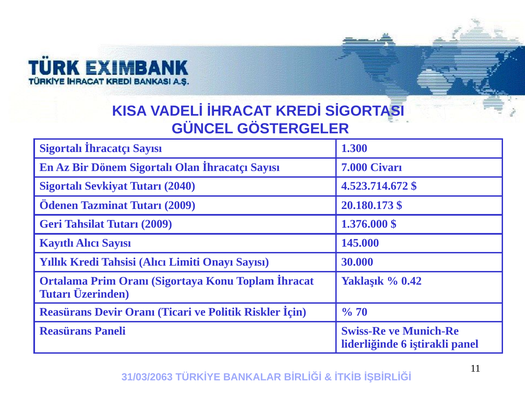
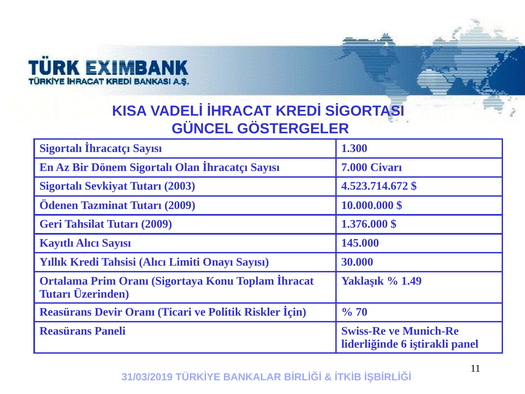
2040: 2040 -> 2003
20.180.173: 20.180.173 -> 10.000.000
0.42: 0.42 -> 1.49
31/03/2063: 31/03/2063 -> 31/03/2019
